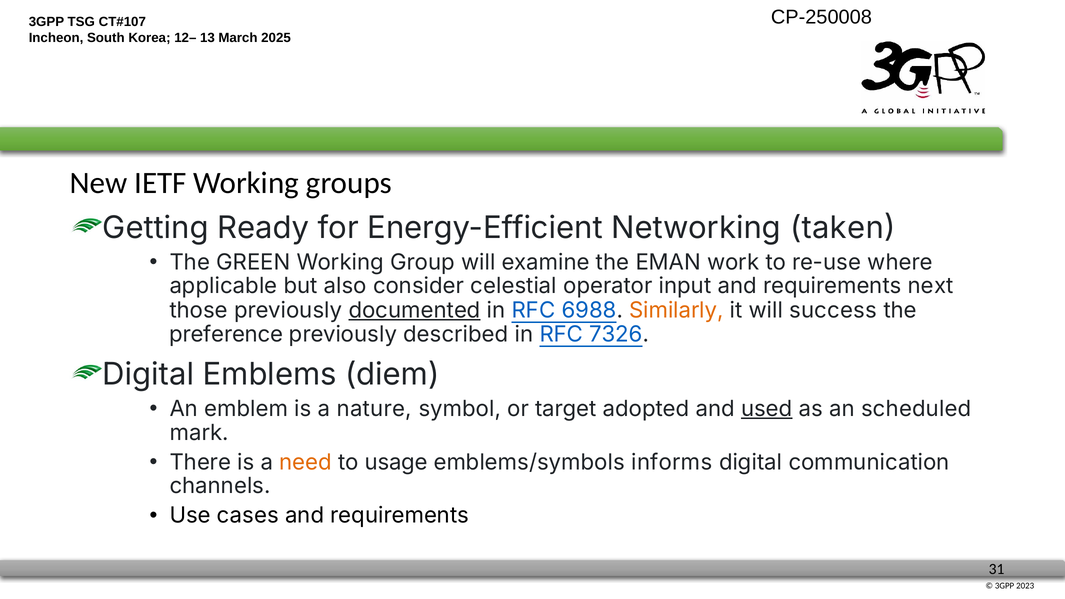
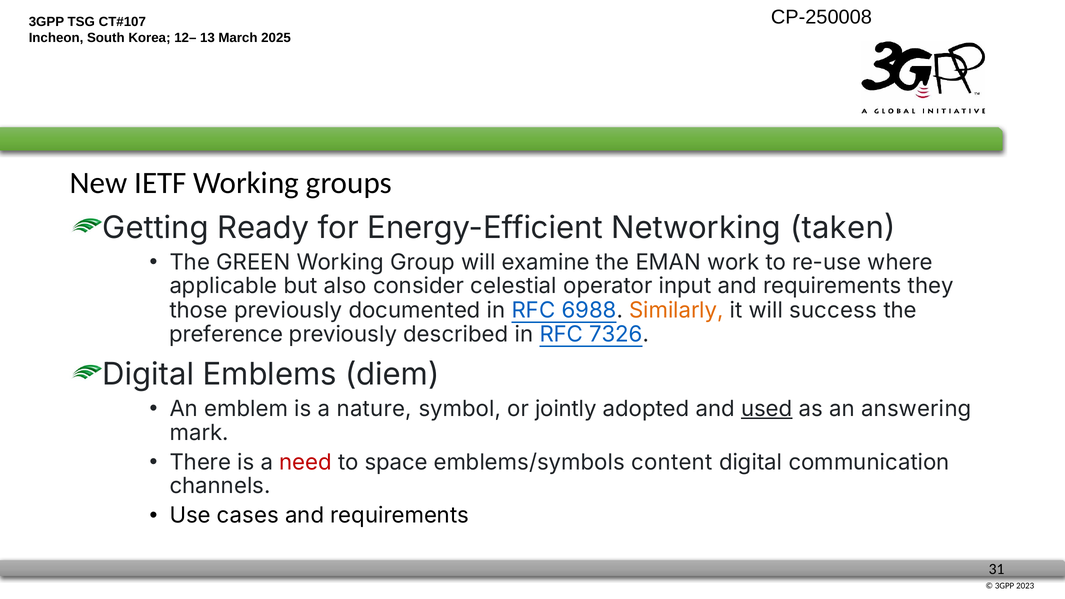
next: next -> they
documented underline: present -> none
target: target -> jointly
scheduled: scheduled -> answering
need colour: orange -> red
usage: usage -> space
informs: informs -> content
